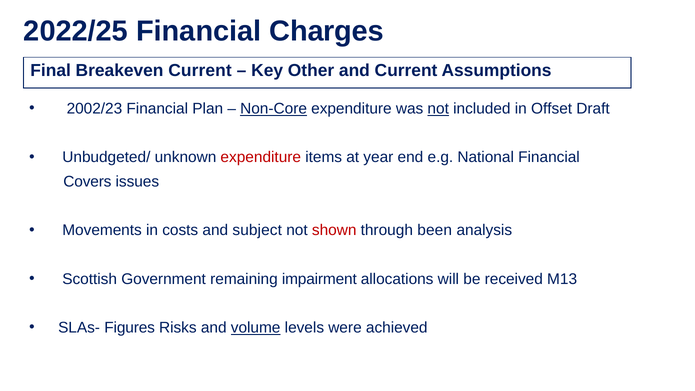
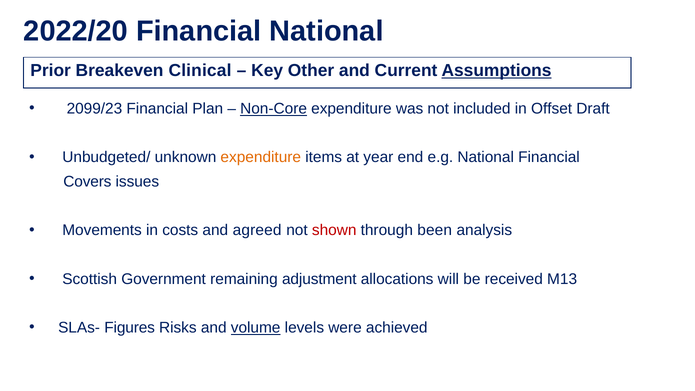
2022/25: 2022/25 -> 2022/20
Financial Charges: Charges -> National
Final: Final -> Prior
Breakeven Current: Current -> Clinical
Assumptions underline: none -> present
2002/23: 2002/23 -> 2099/23
not at (438, 109) underline: present -> none
expenditure at (261, 157) colour: red -> orange
subject: subject -> agreed
impairment: impairment -> adjustment
